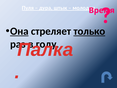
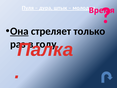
только underline: present -> none
